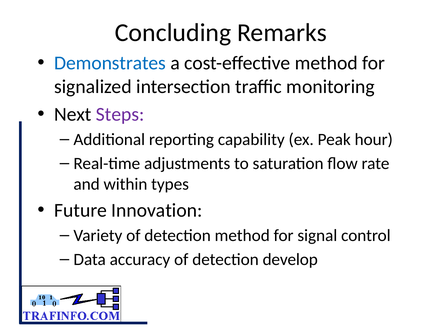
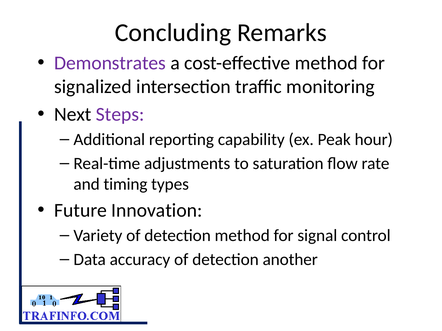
Demonstrates colour: blue -> purple
within: within -> timing
develop: develop -> another
